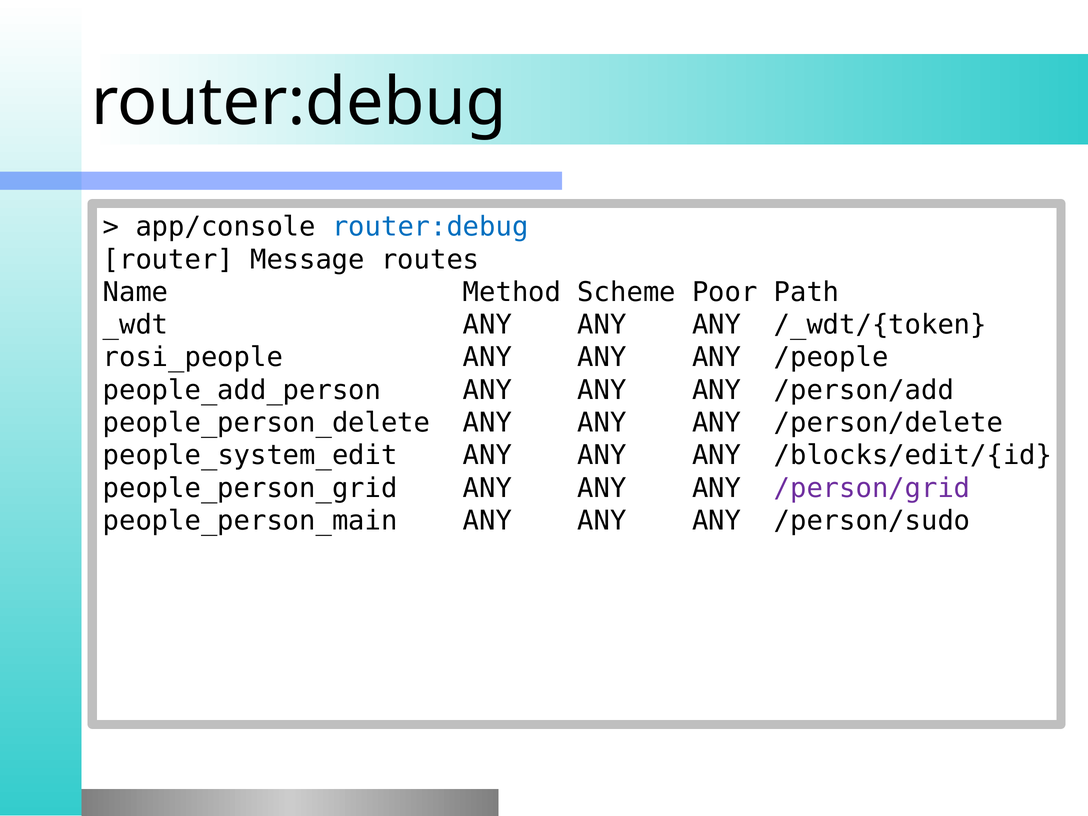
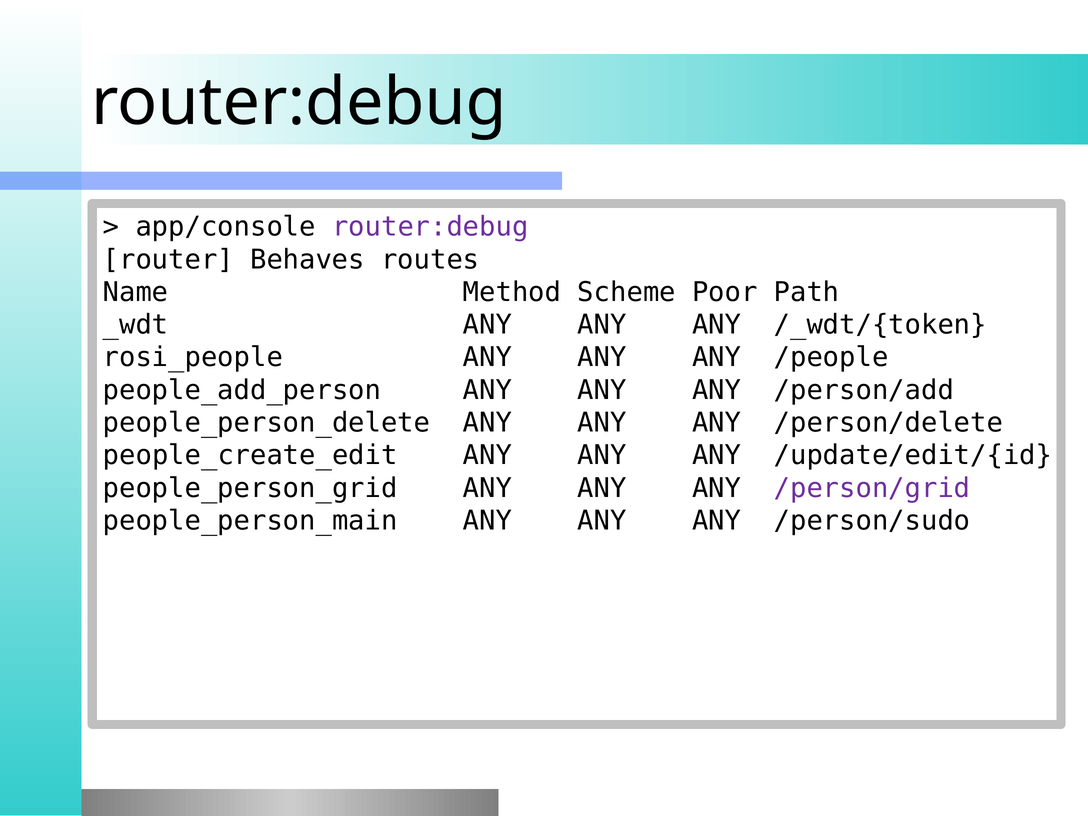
router:debug at (430, 227) colour: blue -> purple
Message: Message -> Behaves
people_system_edit: people_system_edit -> people_create_edit
/blocks/edit/{id: /blocks/edit/{id -> /update/edit/{id
